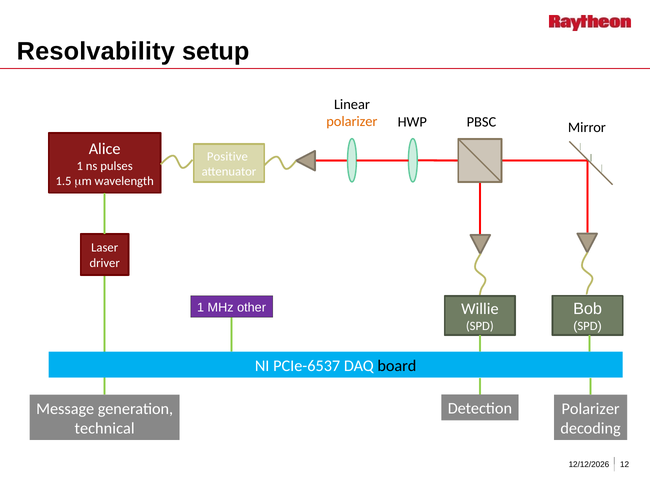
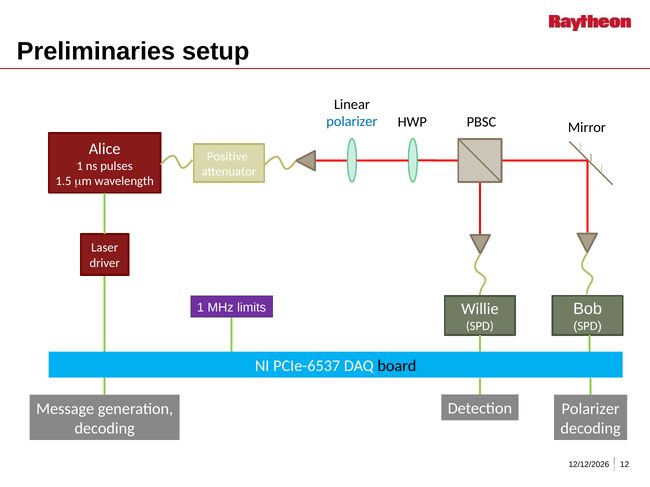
Resolvability: Resolvability -> Preliminaries
polarizer at (352, 122) colour: orange -> blue
other: other -> limits
technical at (105, 429): technical -> decoding
